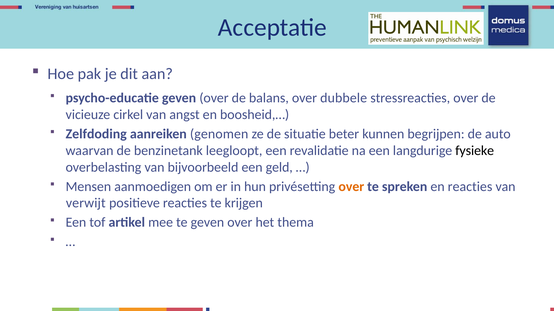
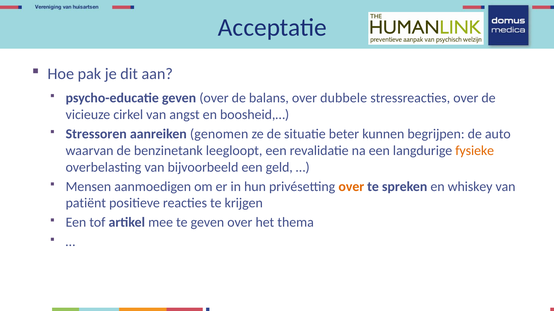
Zelfdoding: Zelfdoding -> Stressoren
fysieke colour: black -> orange
en reacties: reacties -> whiskey
verwijt: verwijt -> patiënt
